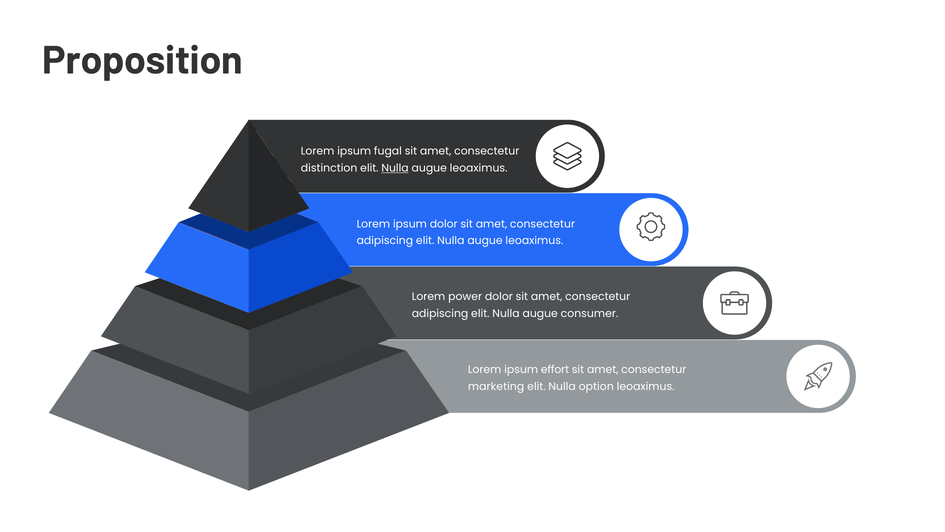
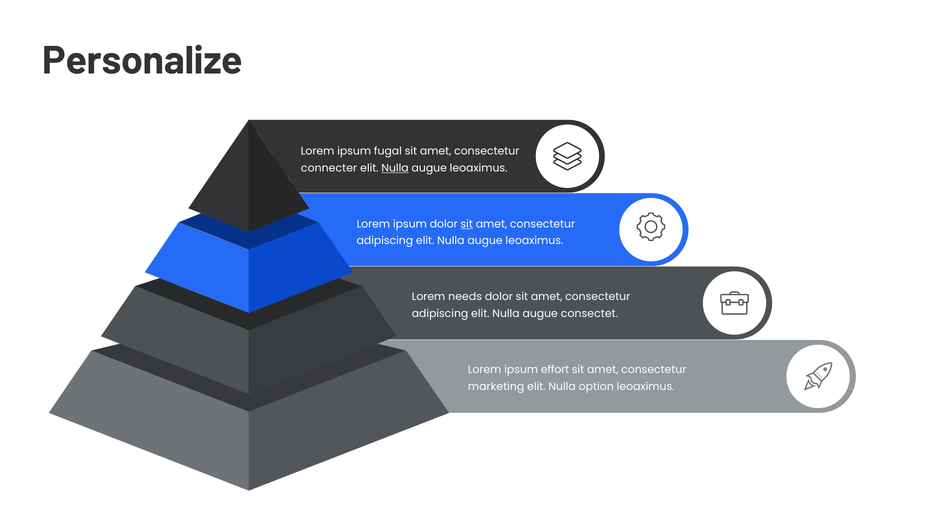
Proposition: Proposition -> Personalize
distinction: distinction -> connecter
sit at (467, 224) underline: none -> present
power: power -> needs
consumer: consumer -> consectet
